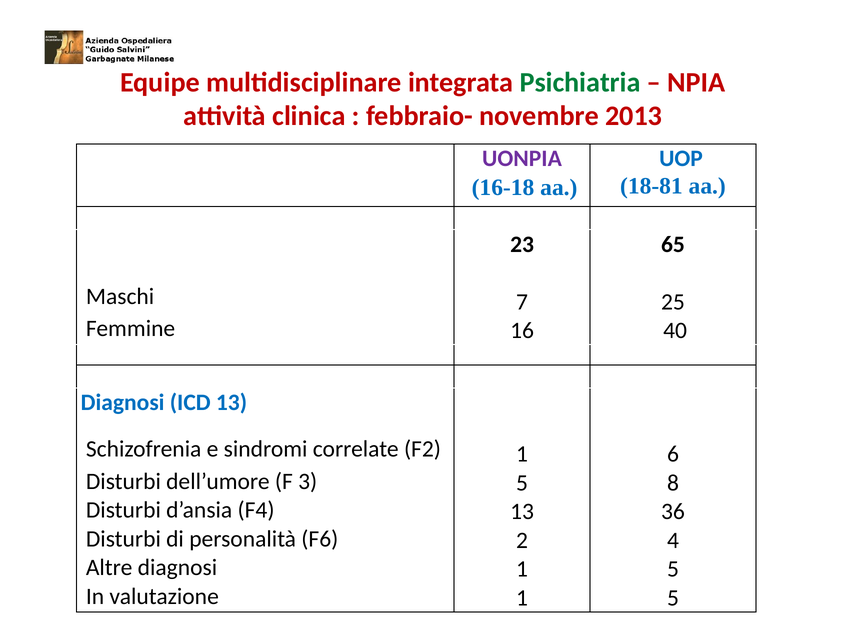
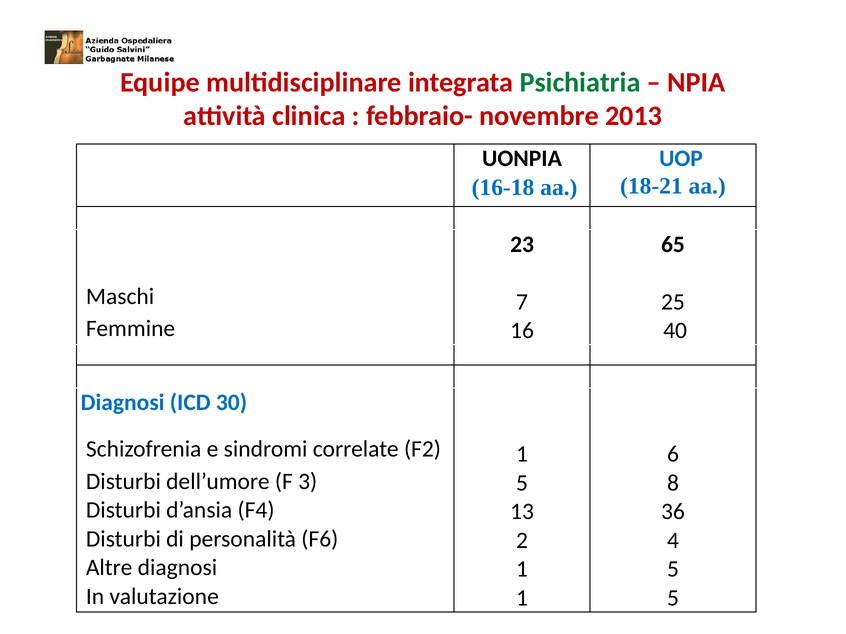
UONPIA colour: purple -> black
18-81: 18-81 -> 18-21
ICD 13: 13 -> 30
